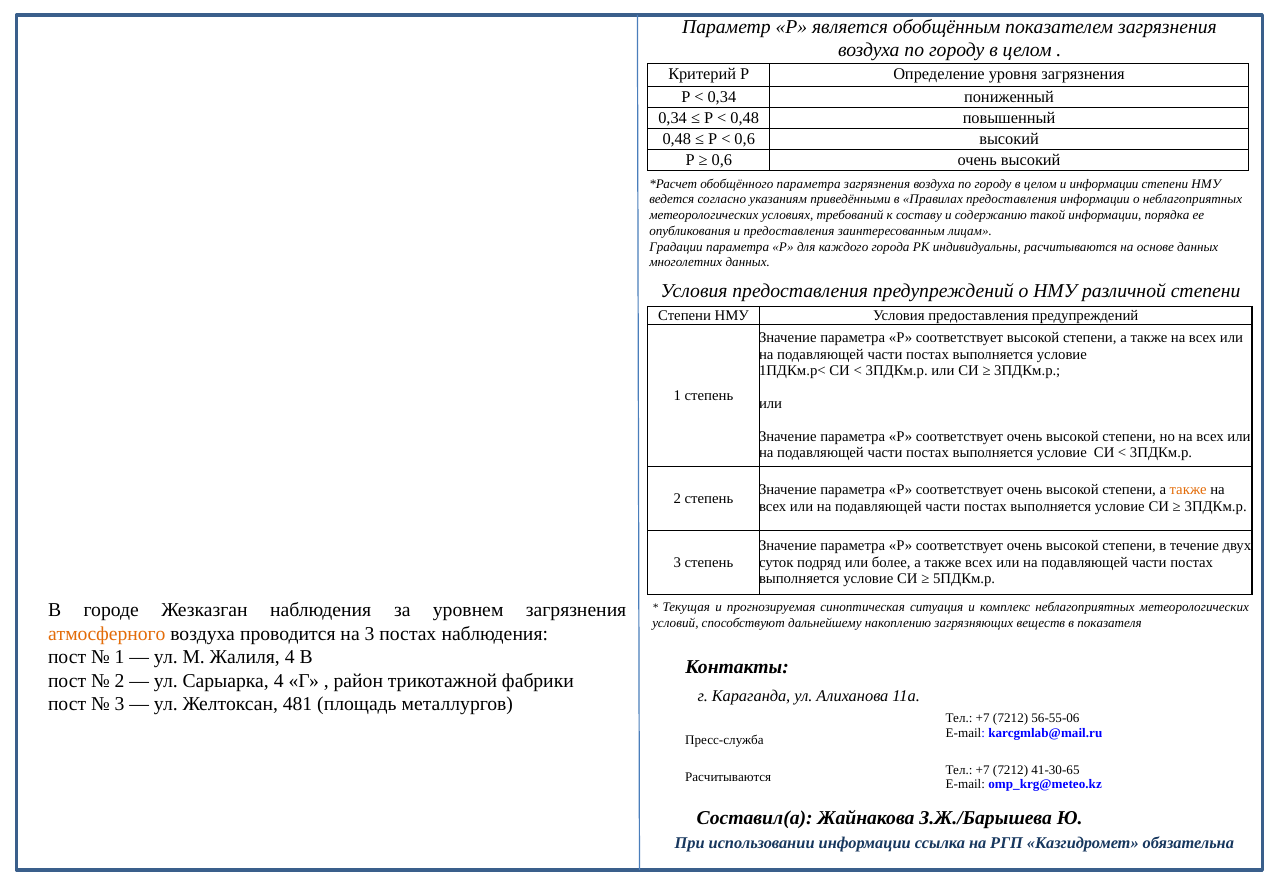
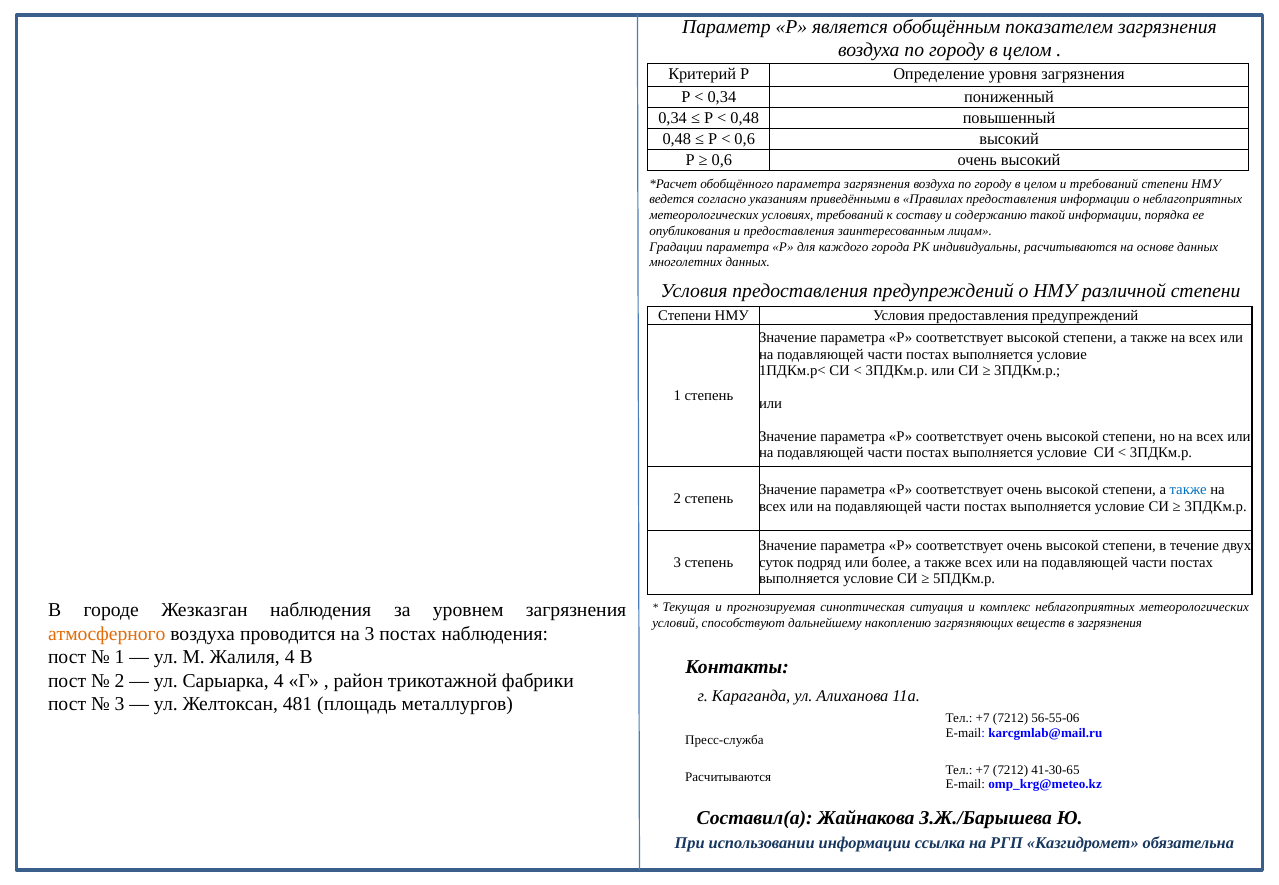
и информации: информации -> требований
также at (1188, 490) colour: orange -> blue
в показателя: показателя -> загрязнения
